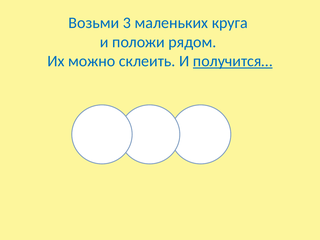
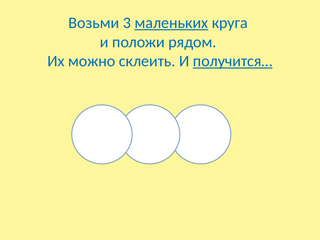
маленьких underline: none -> present
